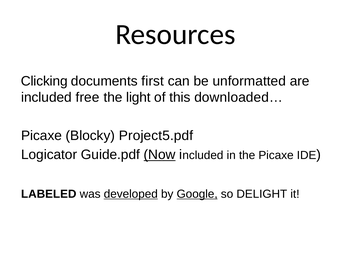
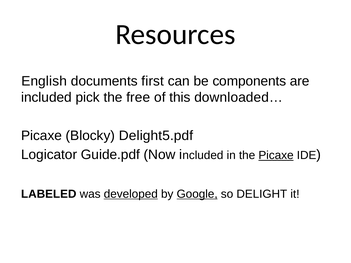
Clicking: Clicking -> English
unformatted: unformatted -> components
free: free -> pick
light: light -> free
Project5.pdf: Project5.pdf -> Delight5.pdf
Now underline: present -> none
Picaxe at (276, 156) underline: none -> present
